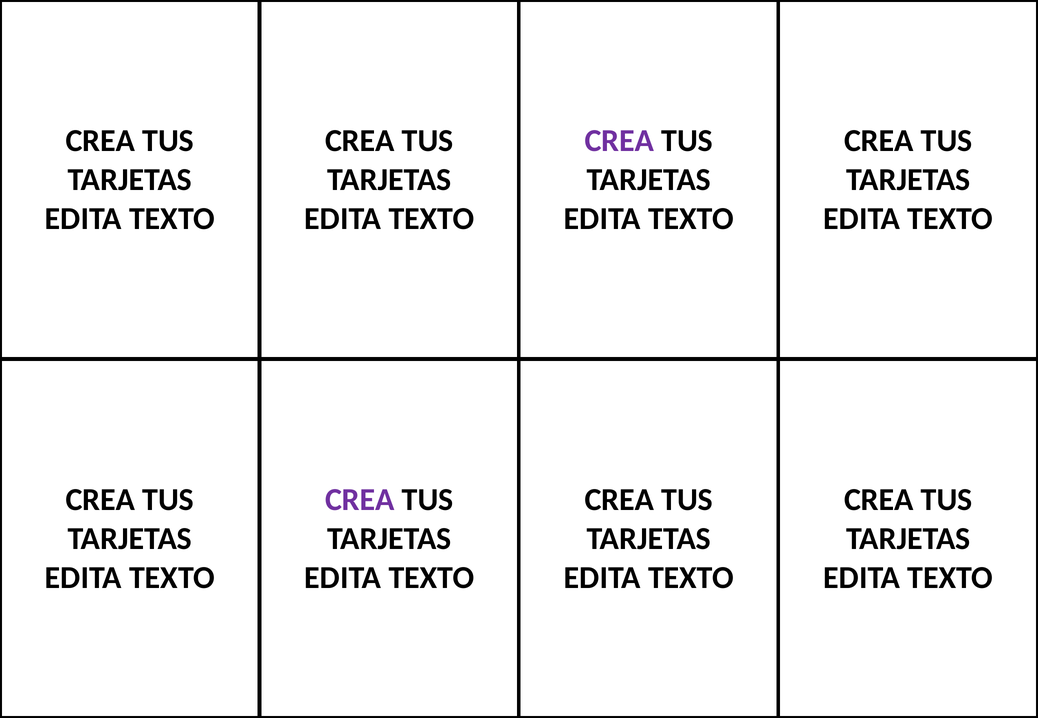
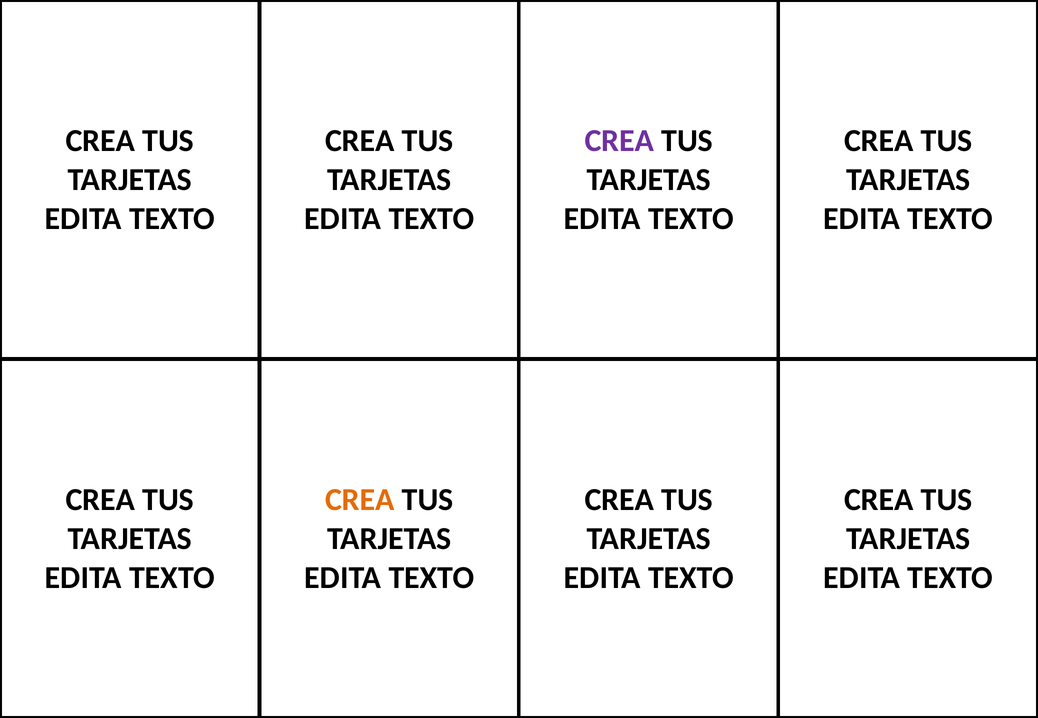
CREA at (360, 500) colour: purple -> orange
